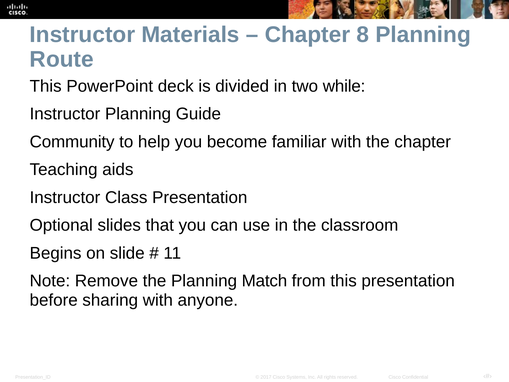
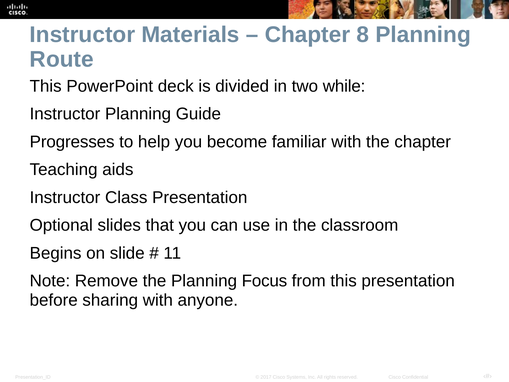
Community: Community -> Progresses
Match: Match -> Focus
